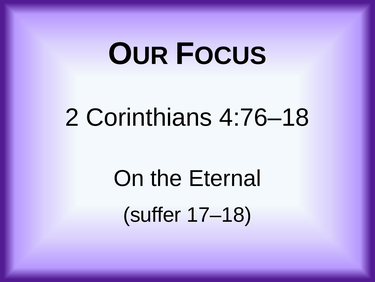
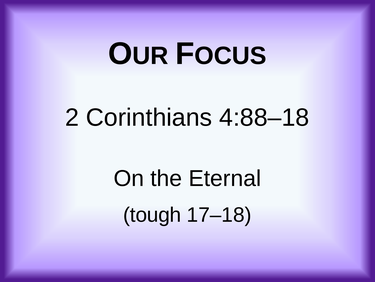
4:76–18: 4:76–18 -> 4:88–18
suffer: suffer -> tough
